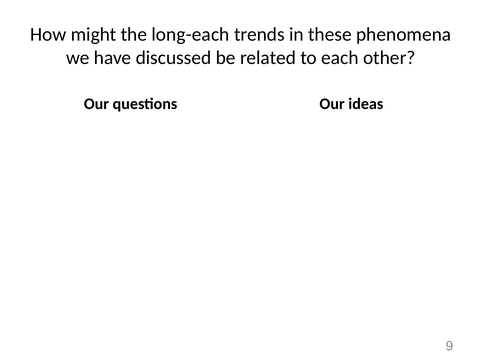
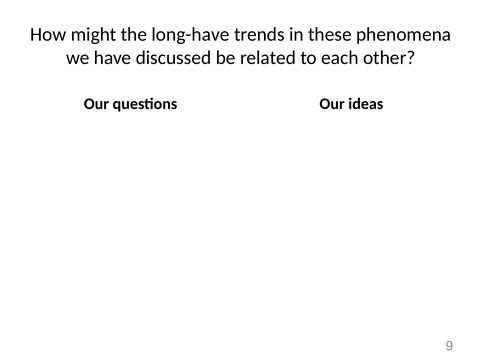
long-each: long-each -> long-have
